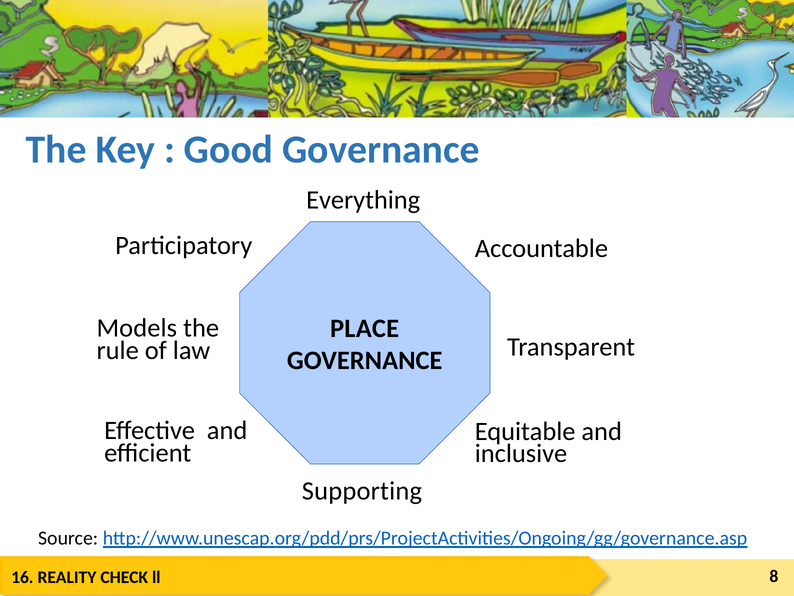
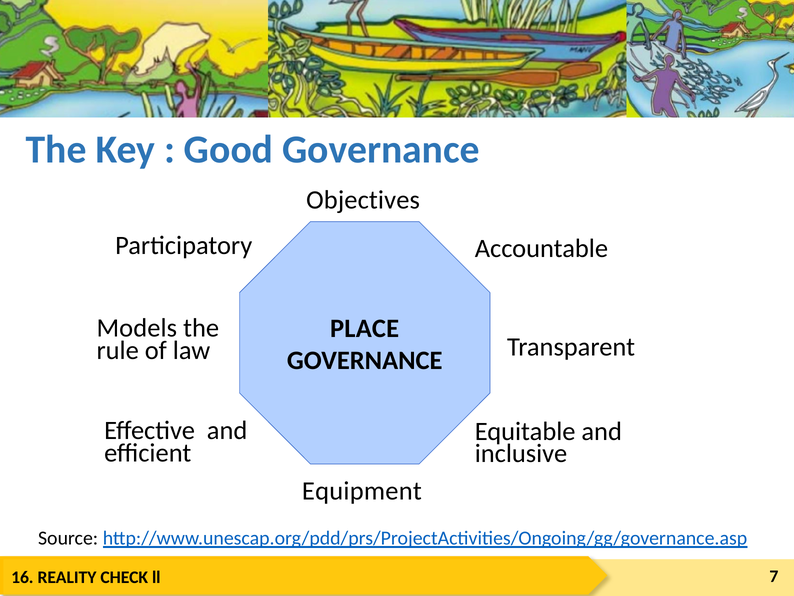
Everything: Everything -> Objectives
Supporting: Supporting -> Equipment
8: 8 -> 7
